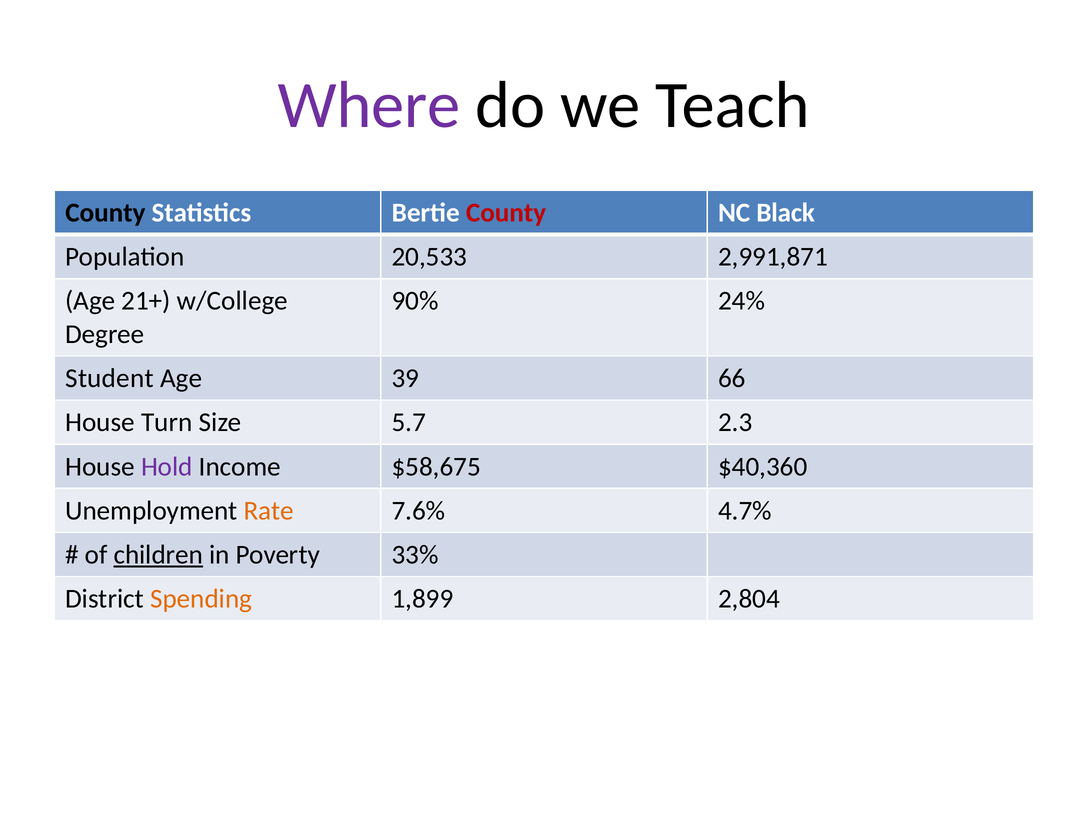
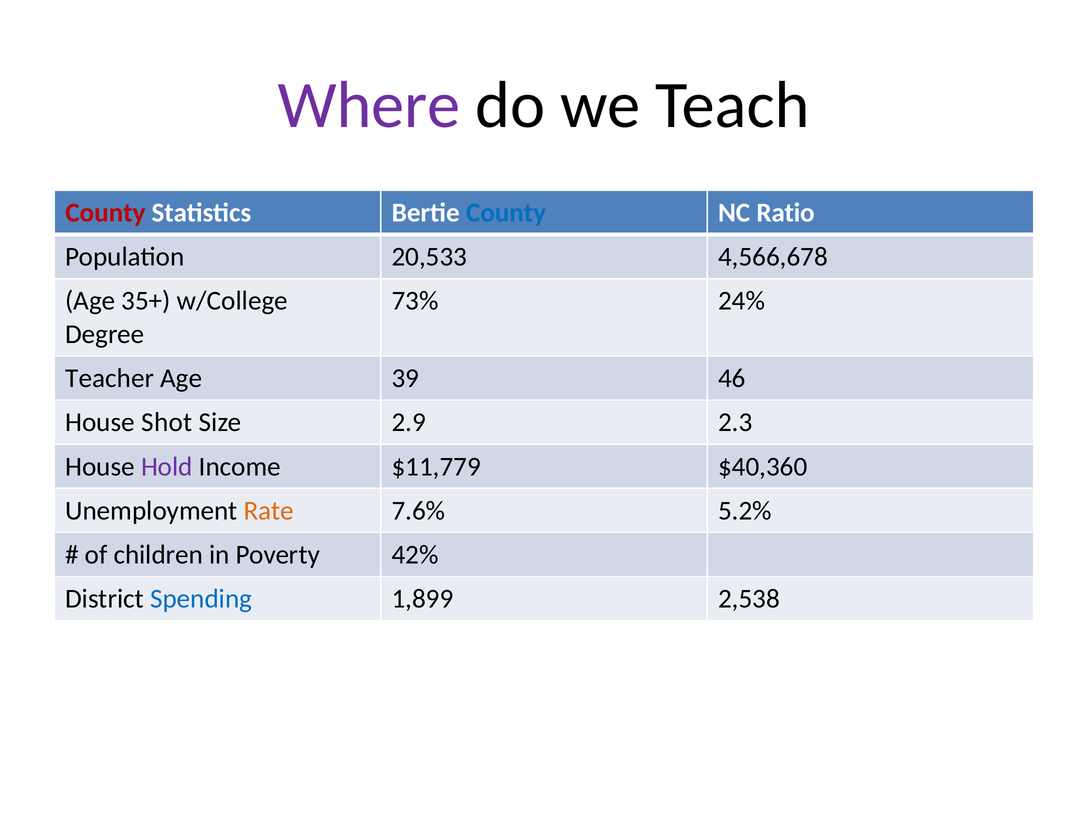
County at (105, 213) colour: black -> red
County at (506, 213) colour: red -> blue
Black: Black -> Ratio
2,991,871: 2,991,871 -> 4,566,678
21+: 21+ -> 35+
90%: 90% -> 73%
Student: Student -> Teacher
66: 66 -> 46
Turn: Turn -> Shot
5.7: 5.7 -> 2.9
$58,675: $58,675 -> $11,779
4.7%: 4.7% -> 5.2%
children underline: present -> none
33%: 33% -> 42%
Spending colour: orange -> blue
2,804: 2,804 -> 2,538
